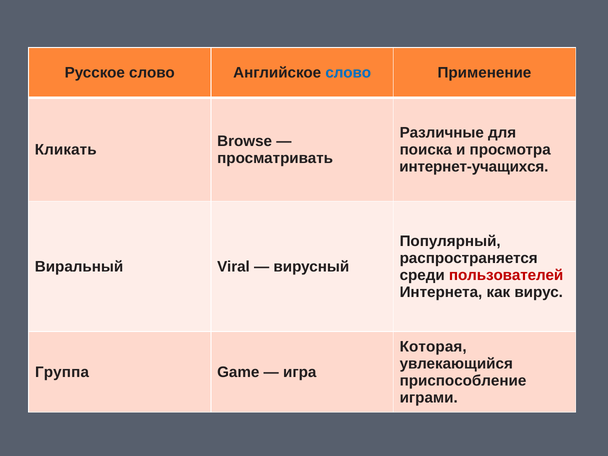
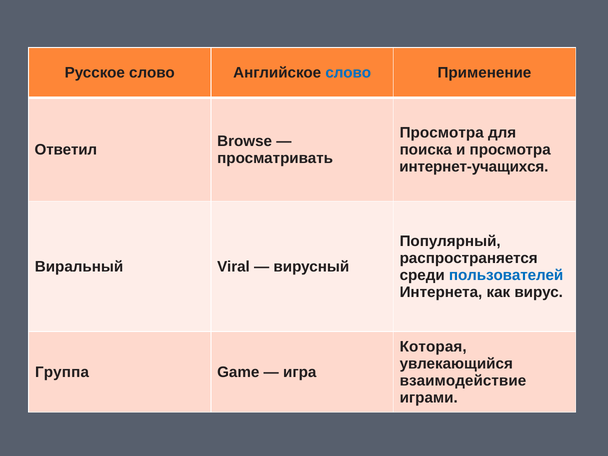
Различные at (442, 133): Различные -> Просмотра
Кликать: Кликать -> Ответил
пользователей colour: red -> blue
приспособление: приспособление -> взаимодействие
